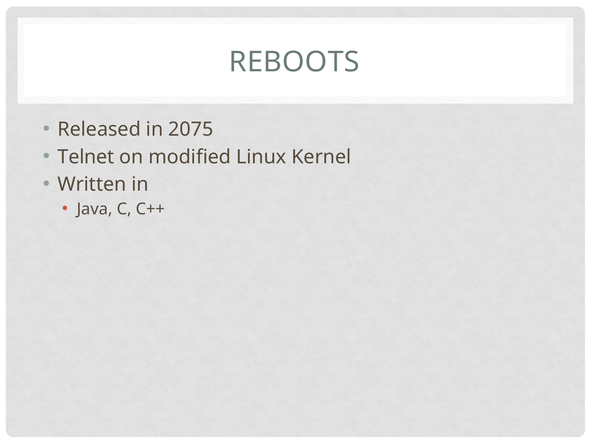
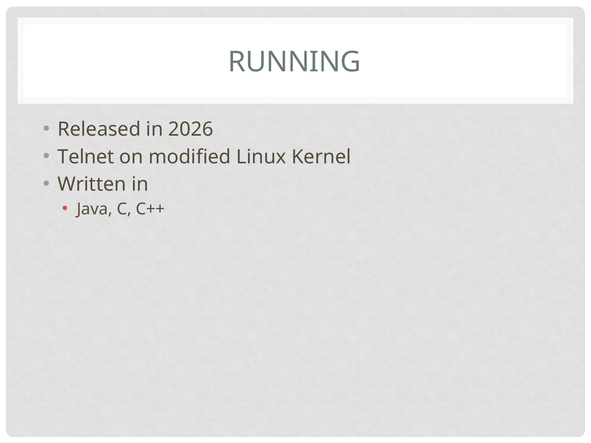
REBOOTS: REBOOTS -> RUNNING
2075: 2075 -> 2026
